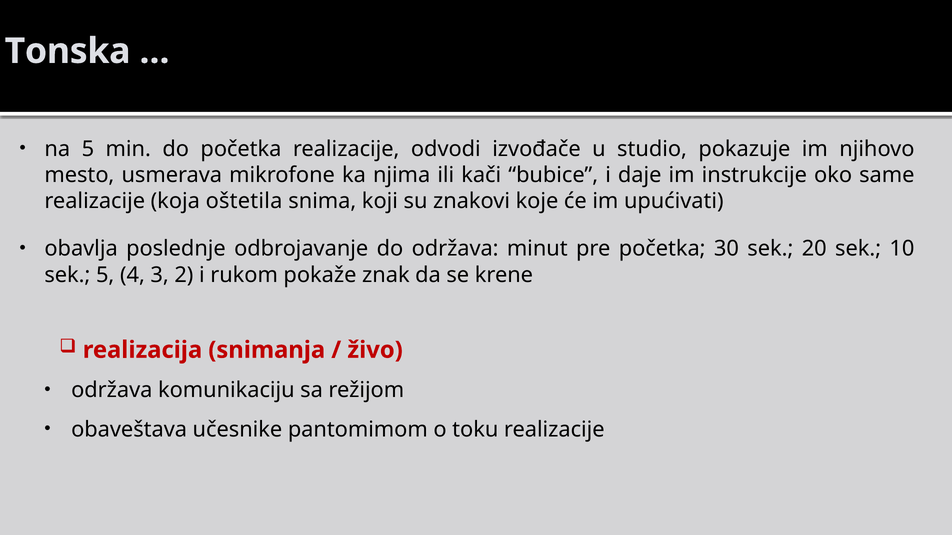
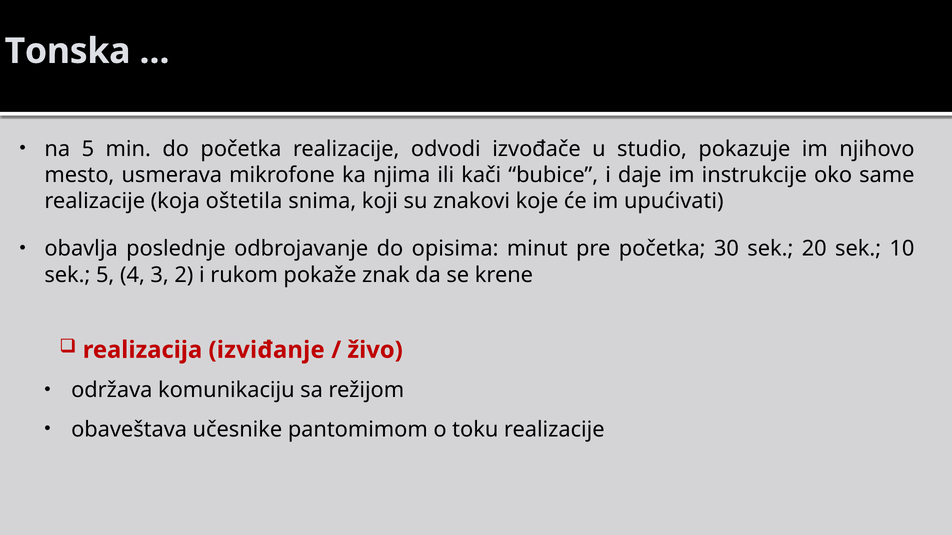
do održava: održava -> opisima
snimanja: snimanja -> izviđanje
